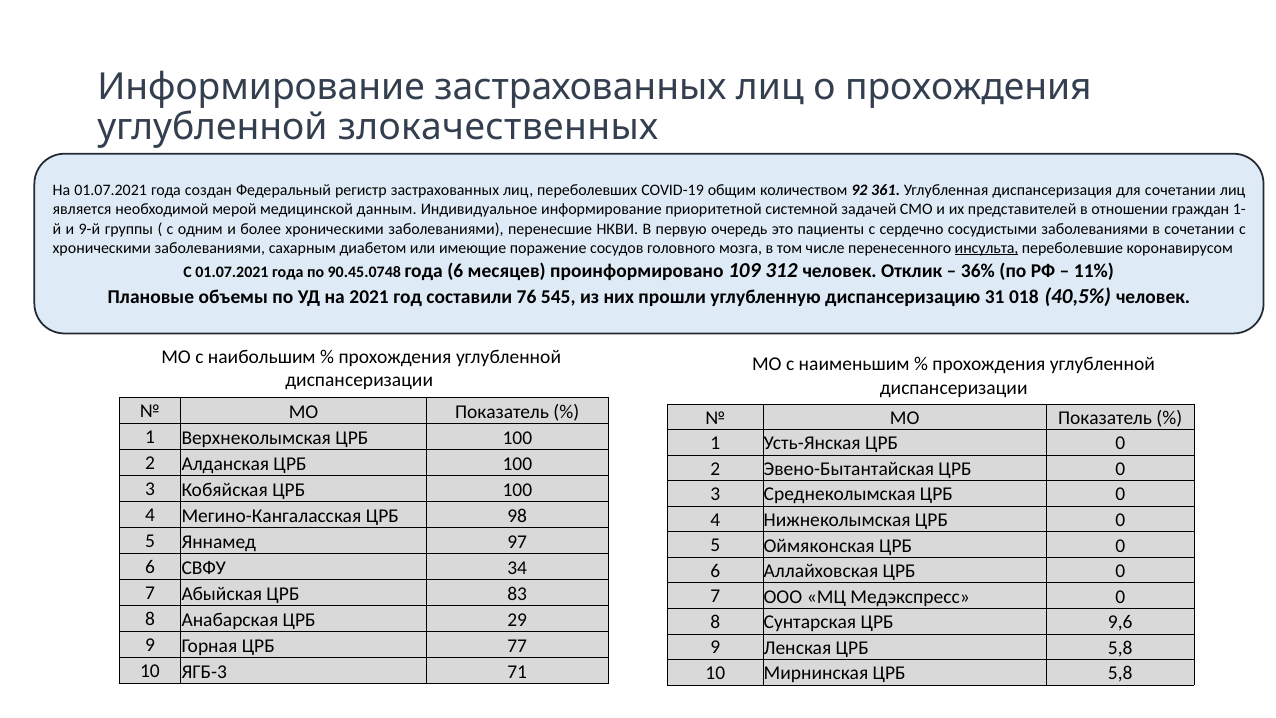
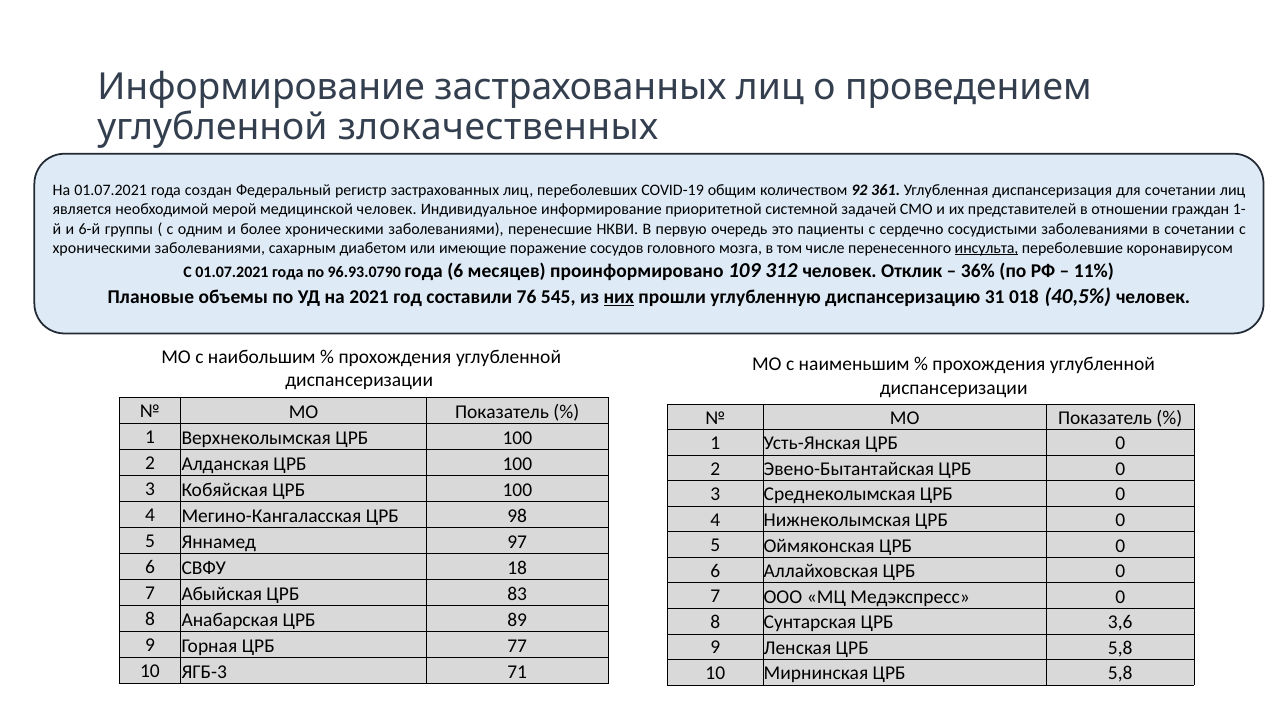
о прохождения: прохождения -> проведением
медицинской данным: данным -> человек
9-й: 9-й -> 6-й
90.45.0748: 90.45.0748 -> 96.93.0790
них underline: none -> present
34: 34 -> 18
29: 29 -> 89
9,6: 9,6 -> 3,6
